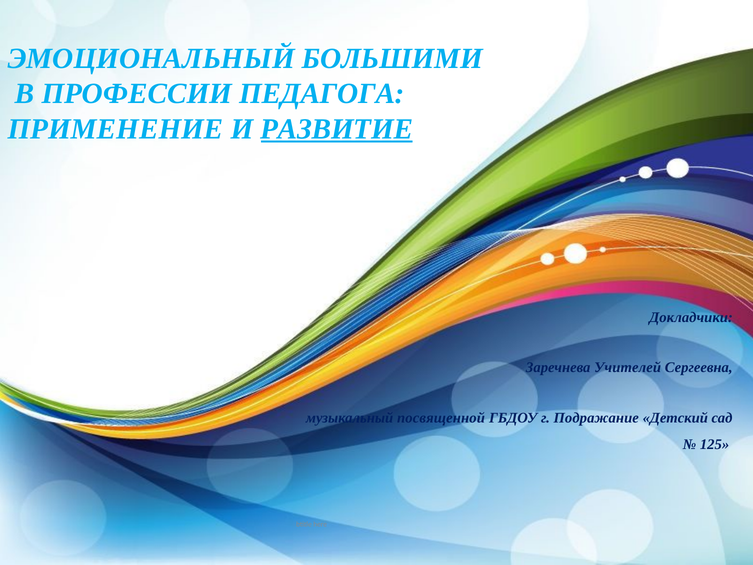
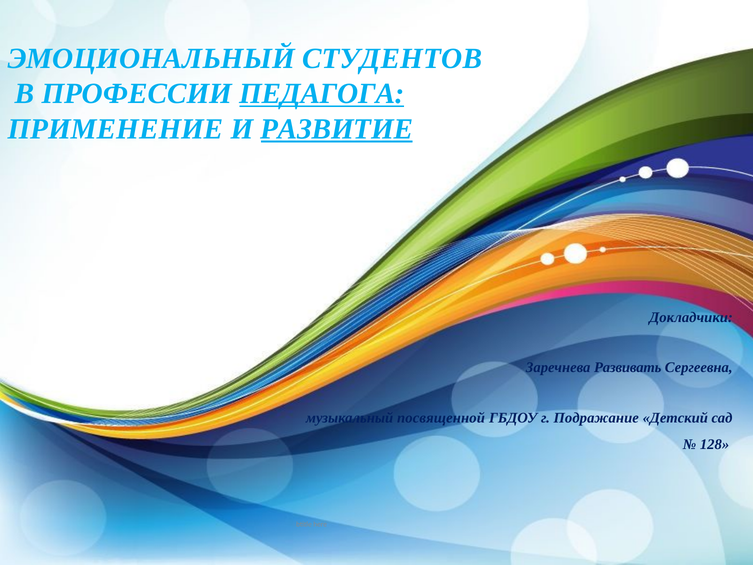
БОЛЬШИМИ: БОЛЬШИМИ -> СТУДЕНТОВ
ПЕДАГОГА underline: none -> present
Учителей: Учителей -> Развивать
125: 125 -> 128
